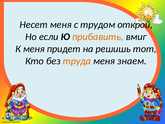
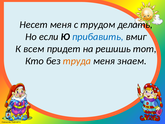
открой: открой -> делать
прибавить colour: orange -> blue
К меня: меня -> всем
